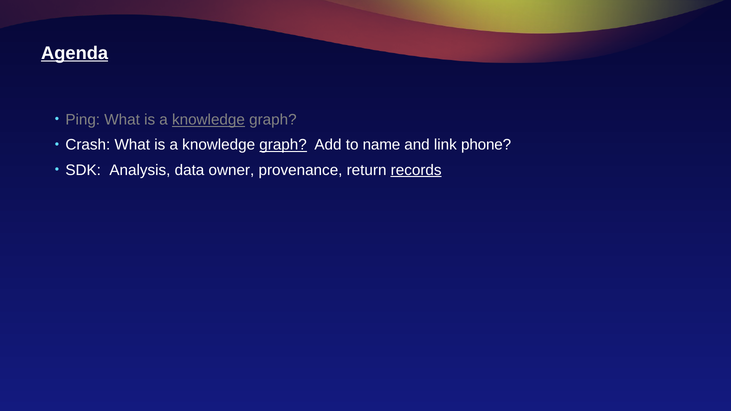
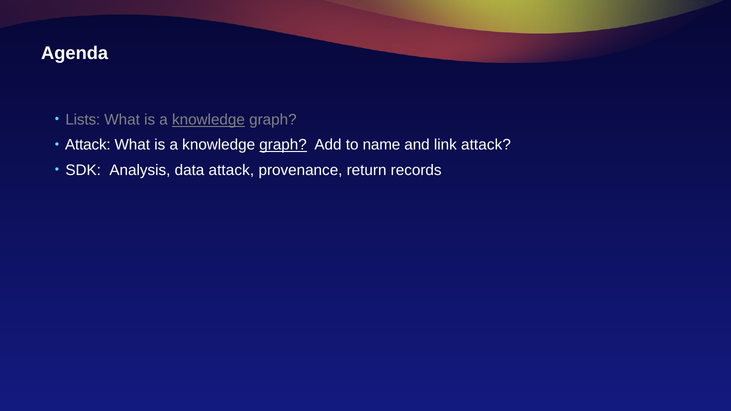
Agenda underline: present -> none
Ping: Ping -> Lists
Crash at (88, 145): Crash -> Attack
link phone: phone -> attack
data owner: owner -> attack
records underline: present -> none
